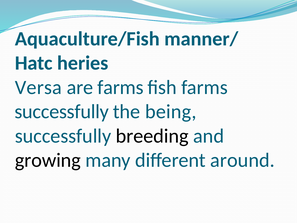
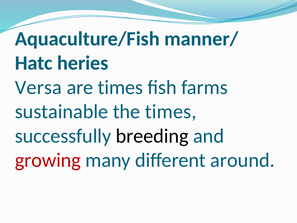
are farms: farms -> times
successfully at (62, 112): successfully -> sustainable
the being: being -> times
growing colour: black -> red
